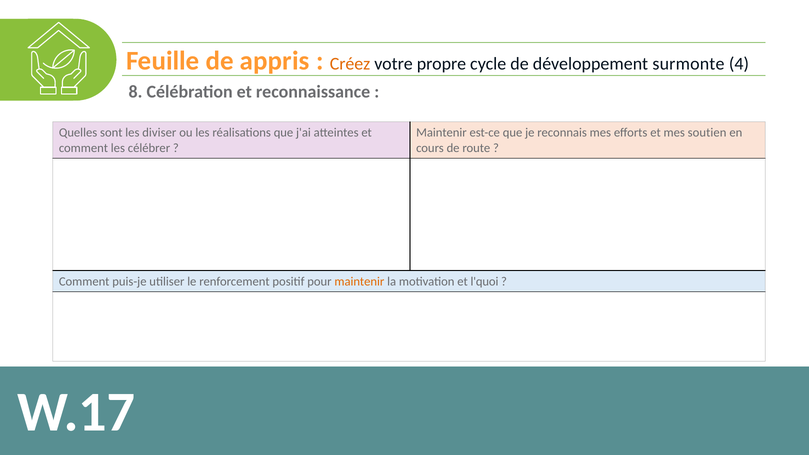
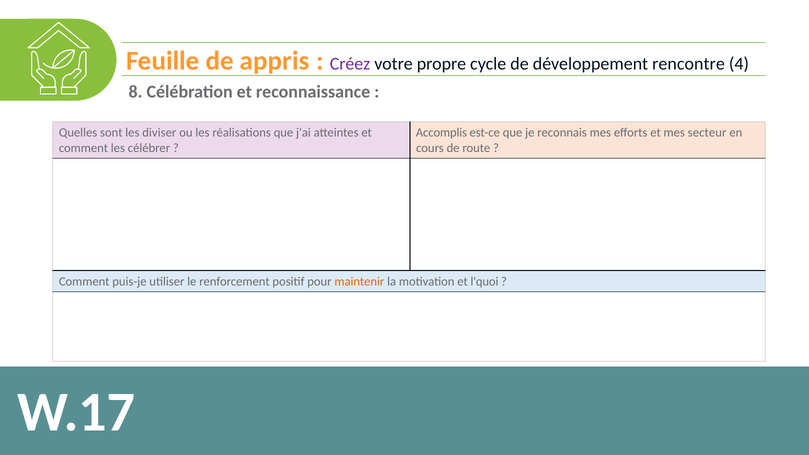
Créez colour: orange -> purple
surmonte: surmonte -> rencontre
Maintenir at (441, 133): Maintenir -> Accomplis
soutien: soutien -> secteur
